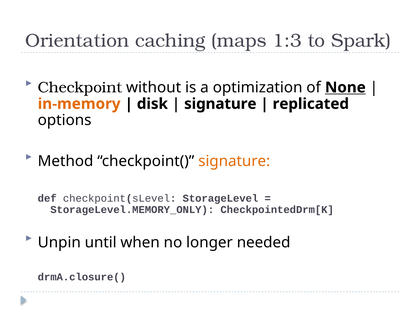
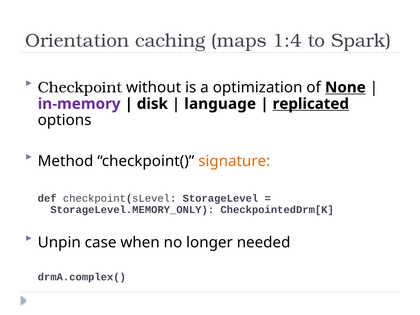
1:3: 1:3 -> 1:4
in-memory colour: orange -> purple
signature at (220, 104): signature -> language
replicated underline: none -> present
until: until -> case
drmA.closure(: drmA.closure( -> drmA.complex(
